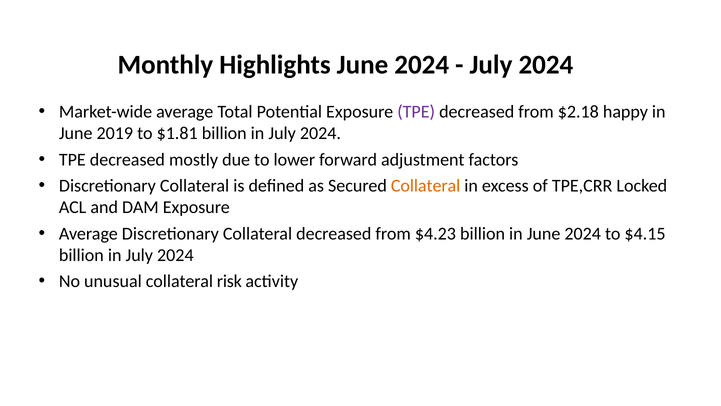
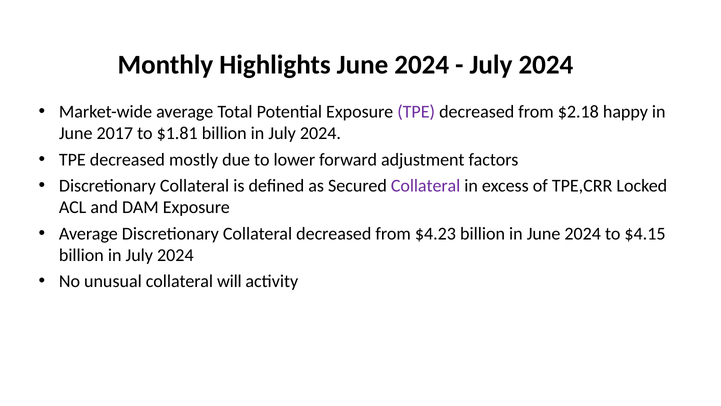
2019: 2019 -> 2017
Collateral at (426, 186) colour: orange -> purple
risk: risk -> will
